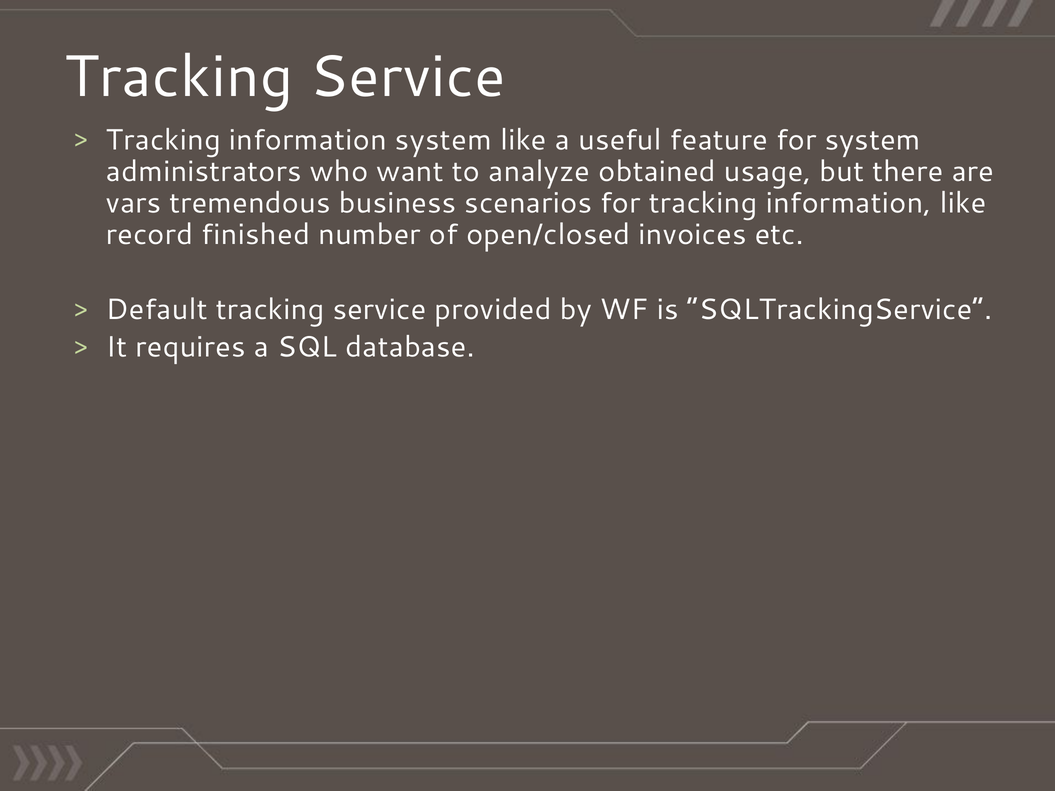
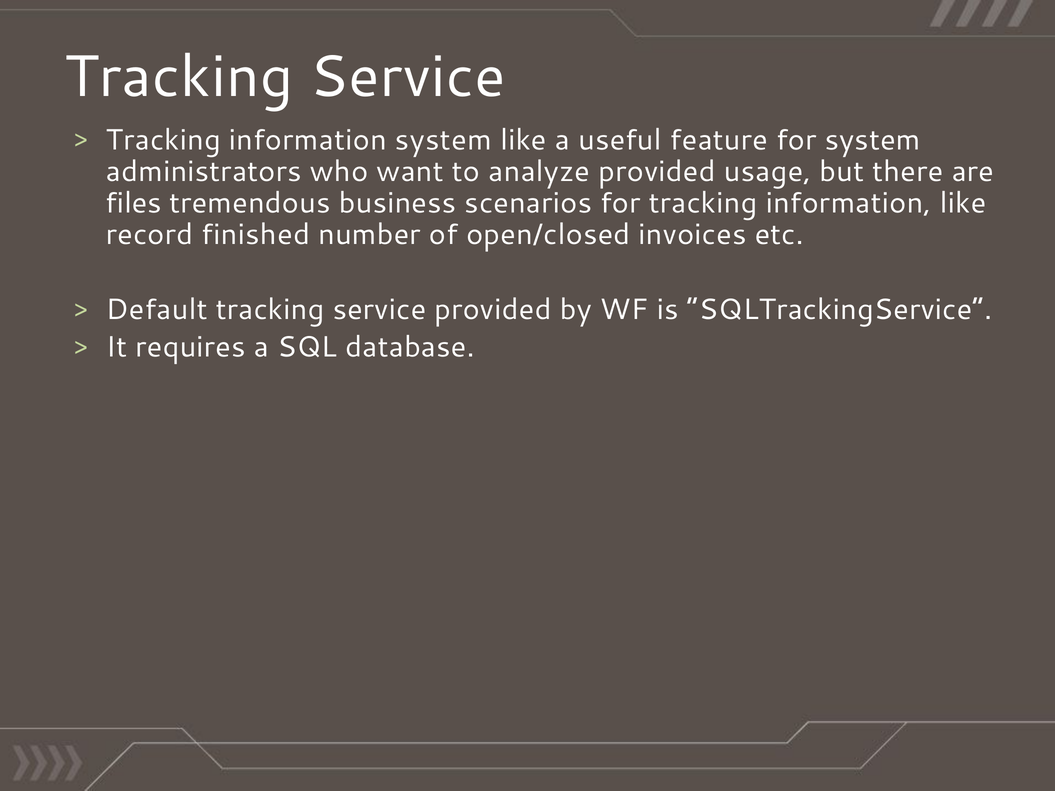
analyze obtained: obtained -> provided
vars: vars -> files
